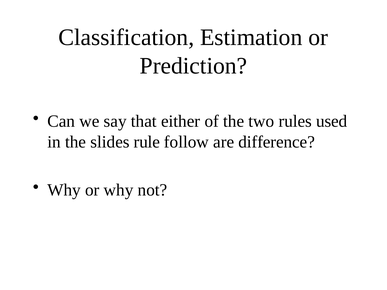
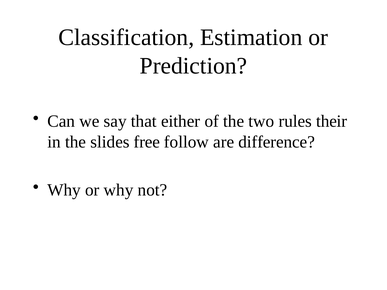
used: used -> their
rule: rule -> free
